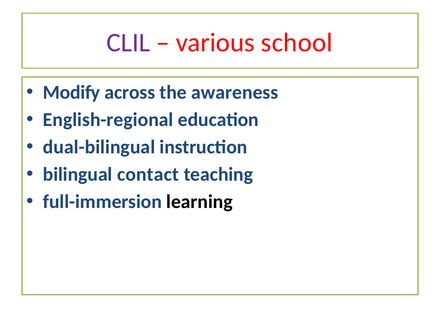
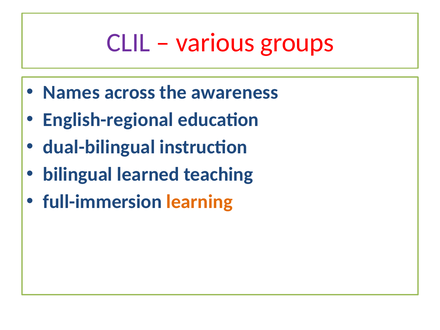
school: school -> groups
Modify: Modify -> Names
contact: contact -> learned
learning colour: black -> orange
